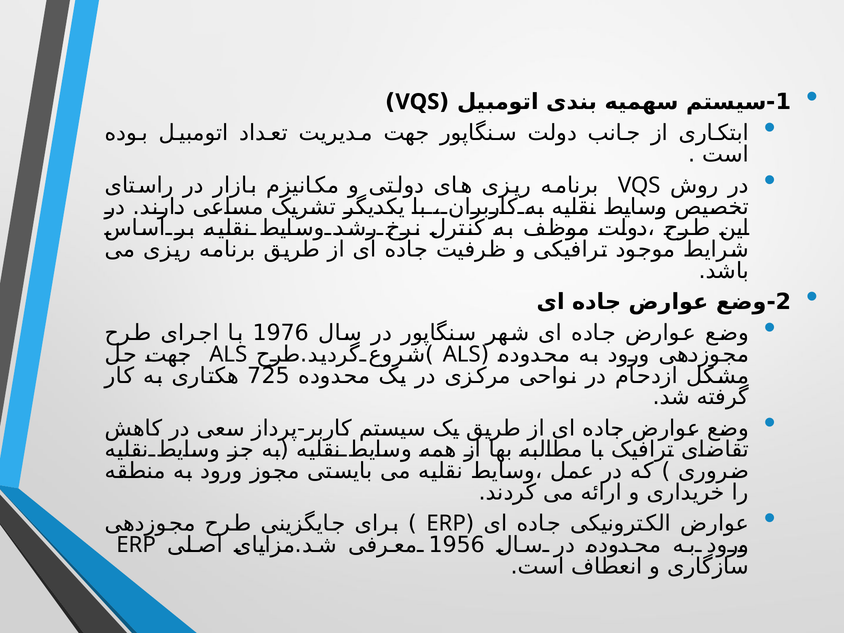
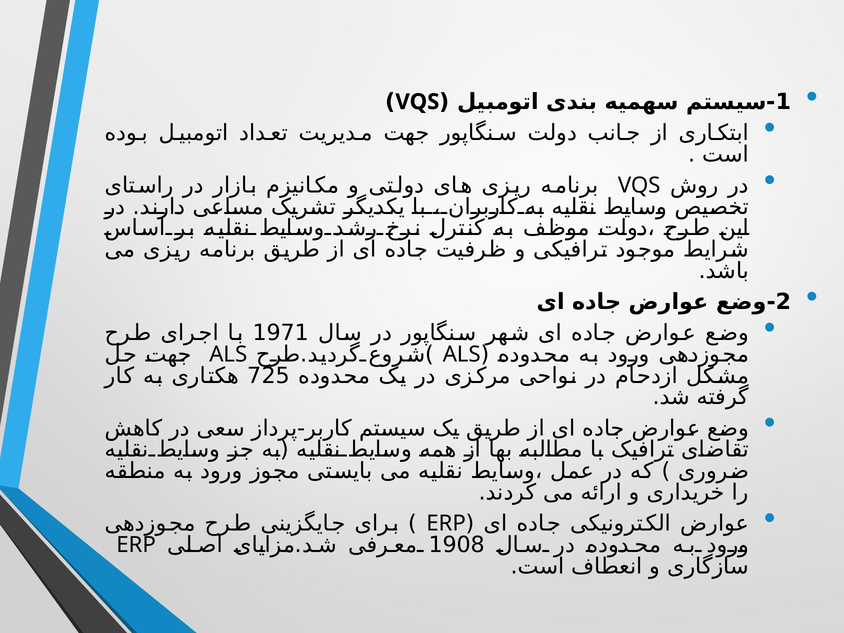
1976: 1976 -> 1971
1956: 1956 -> 1908
